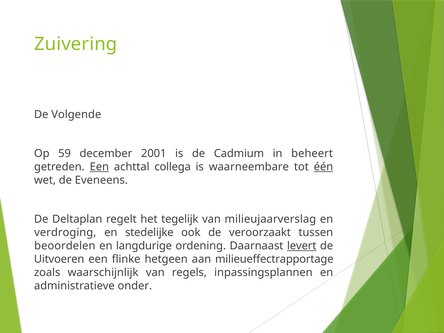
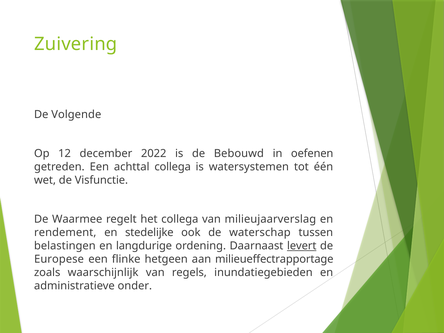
59: 59 -> 12
2001: 2001 -> 2022
Cadmium: Cadmium -> Bebouwd
beheert: beheert -> oefenen
Een at (99, 167) underline: present -> none
waarneembare: waarneembare -> watersystemen
één underline: present -> none
Eveneens: Eveneens -> Visfunctie
Deltaplan: Deltaplan -> Waarmee
het tegelijk: tegelijk -> collega
verdroging: verdroging -> rendement
veroorzaakt: veroorzaakt -> waterschap
beoordelen: beoordelen -> belastingen
Uitvoeren: Uitvoeren -> Europese
inpassingsplannen: inpassingsplannen -> inundatiegebieden
